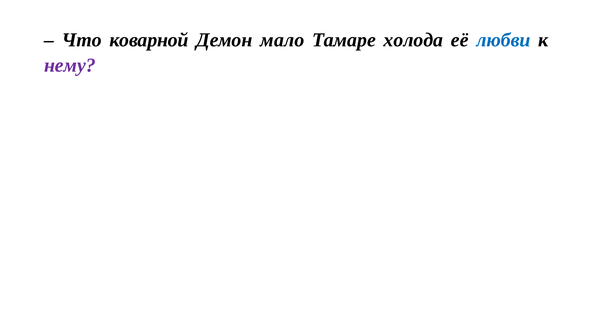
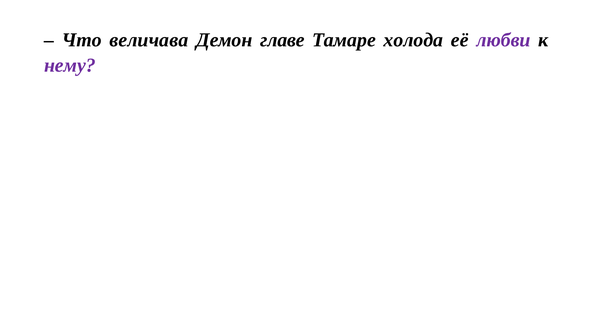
коварной: коварной -> величава
мало: мало -> главе
любви colour: blue -> purple
